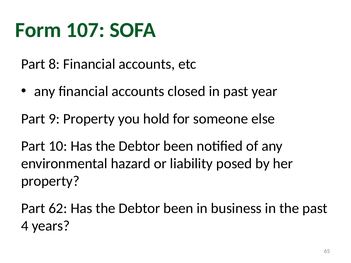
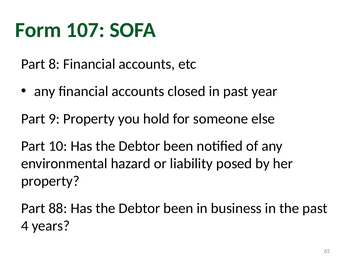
62: 62 -> 88
